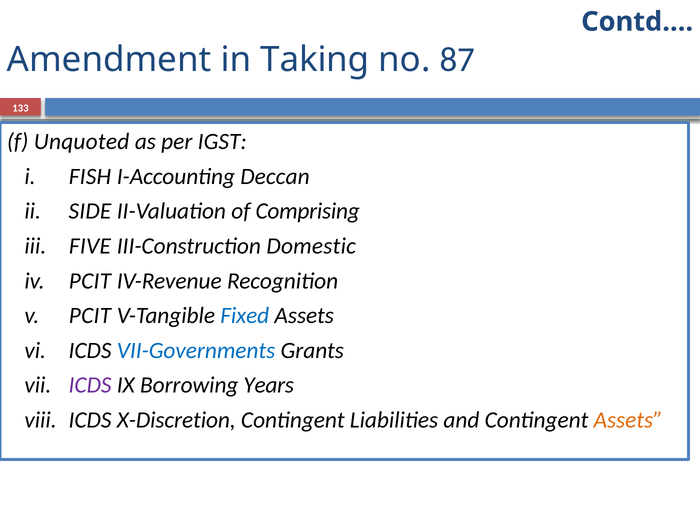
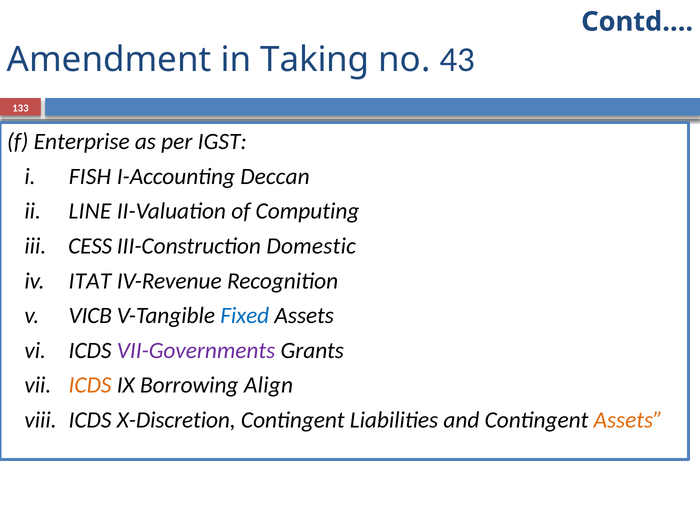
87: 87 -> 43
Unquoted: Unquoted -> Enterprise
SIDE: SIDE -> LINE
Comprising: Comprising -> Computing
FIVE: FIVE -> CESS
PCIT at (90, 281): PCIT -> ITAT
PCIT at (90, 316): PCIT -> VICB
VII-Governments colour: blue -> purple
ICDS at (90, 385) colour: purple -> orange
Years: Years -> Align
